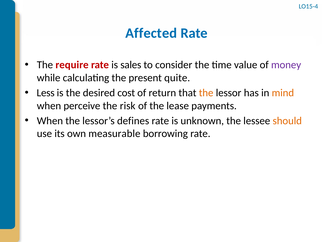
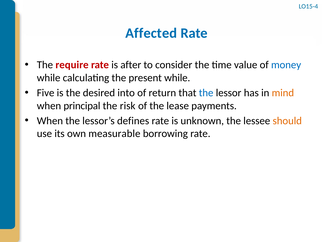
sales: sales -> after
money colour: purple -> blue
present quite: quite -> while
Less: Less -> Five
cost: cost -> into
the at (206, 93) colour: orange -> blue
perceive: perceive -> principal
